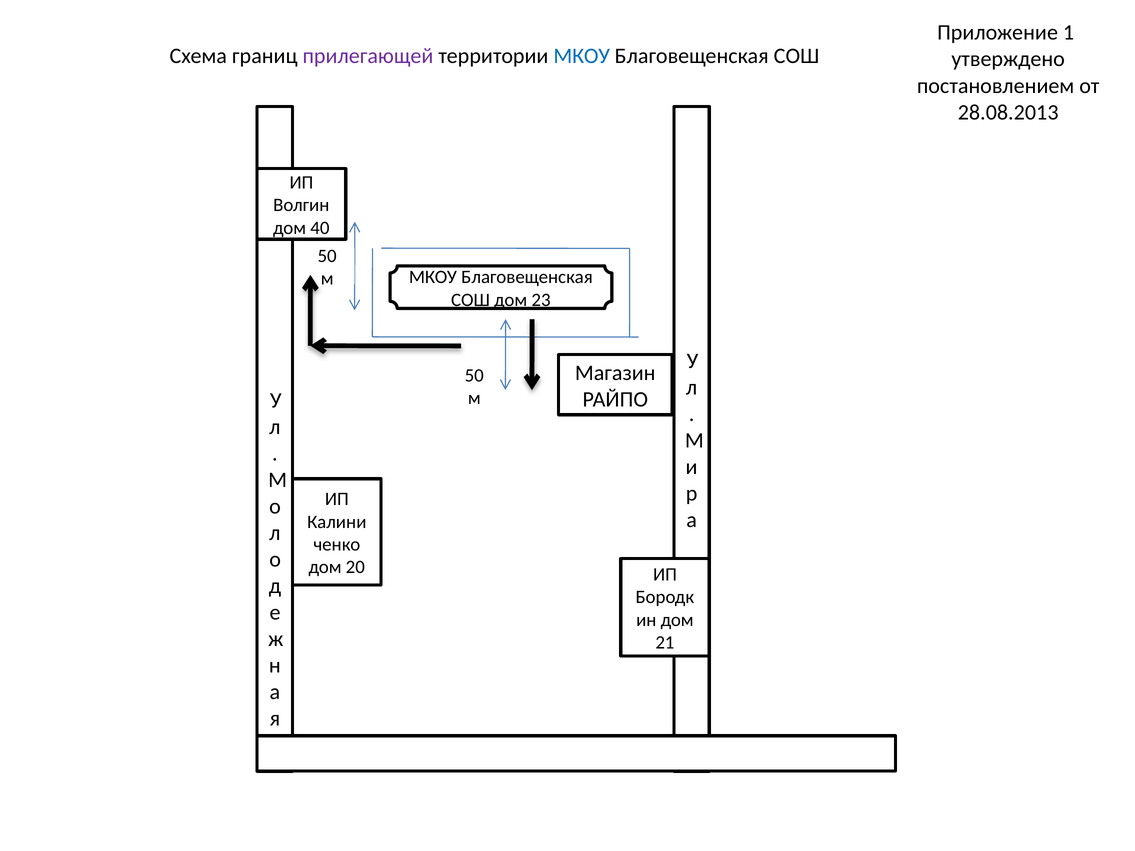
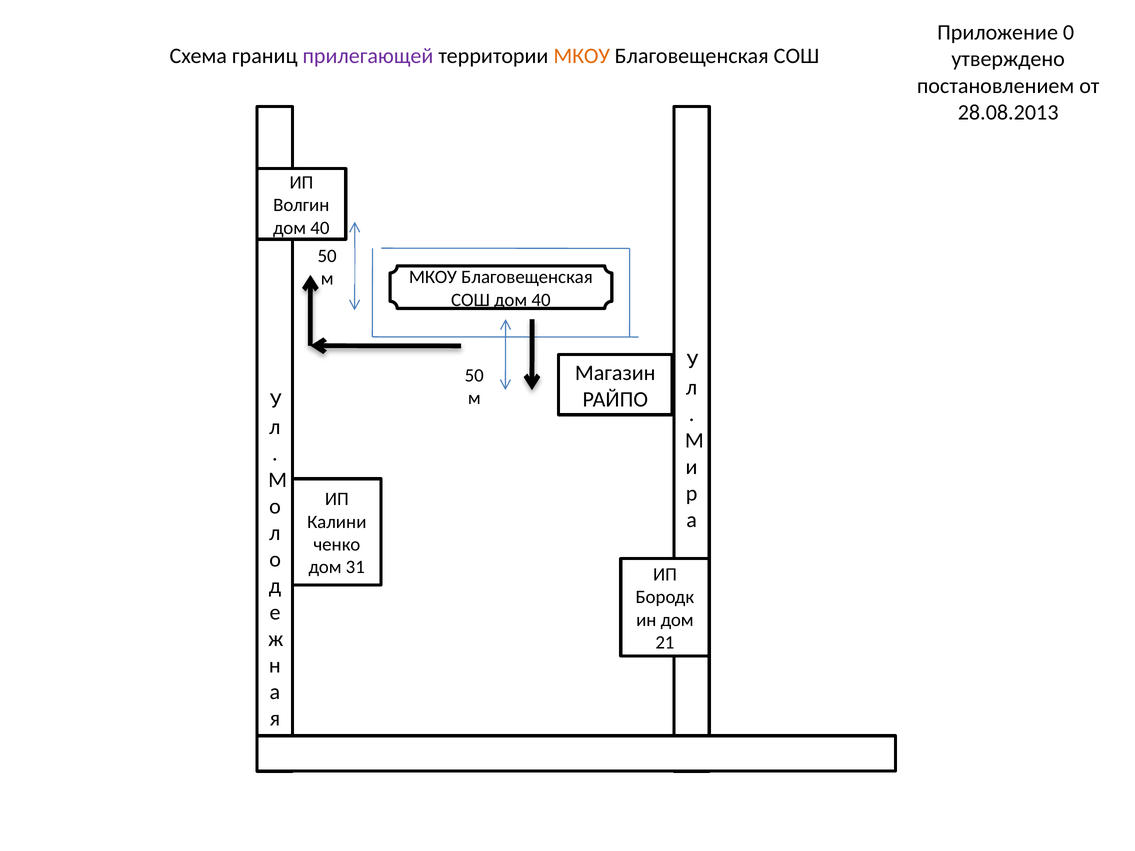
1: 1 -> 0
МКОУ at (582, 56) colour: blue -> orange
СОШ дом 23: 23 -> 40
20: 20 -> 31
